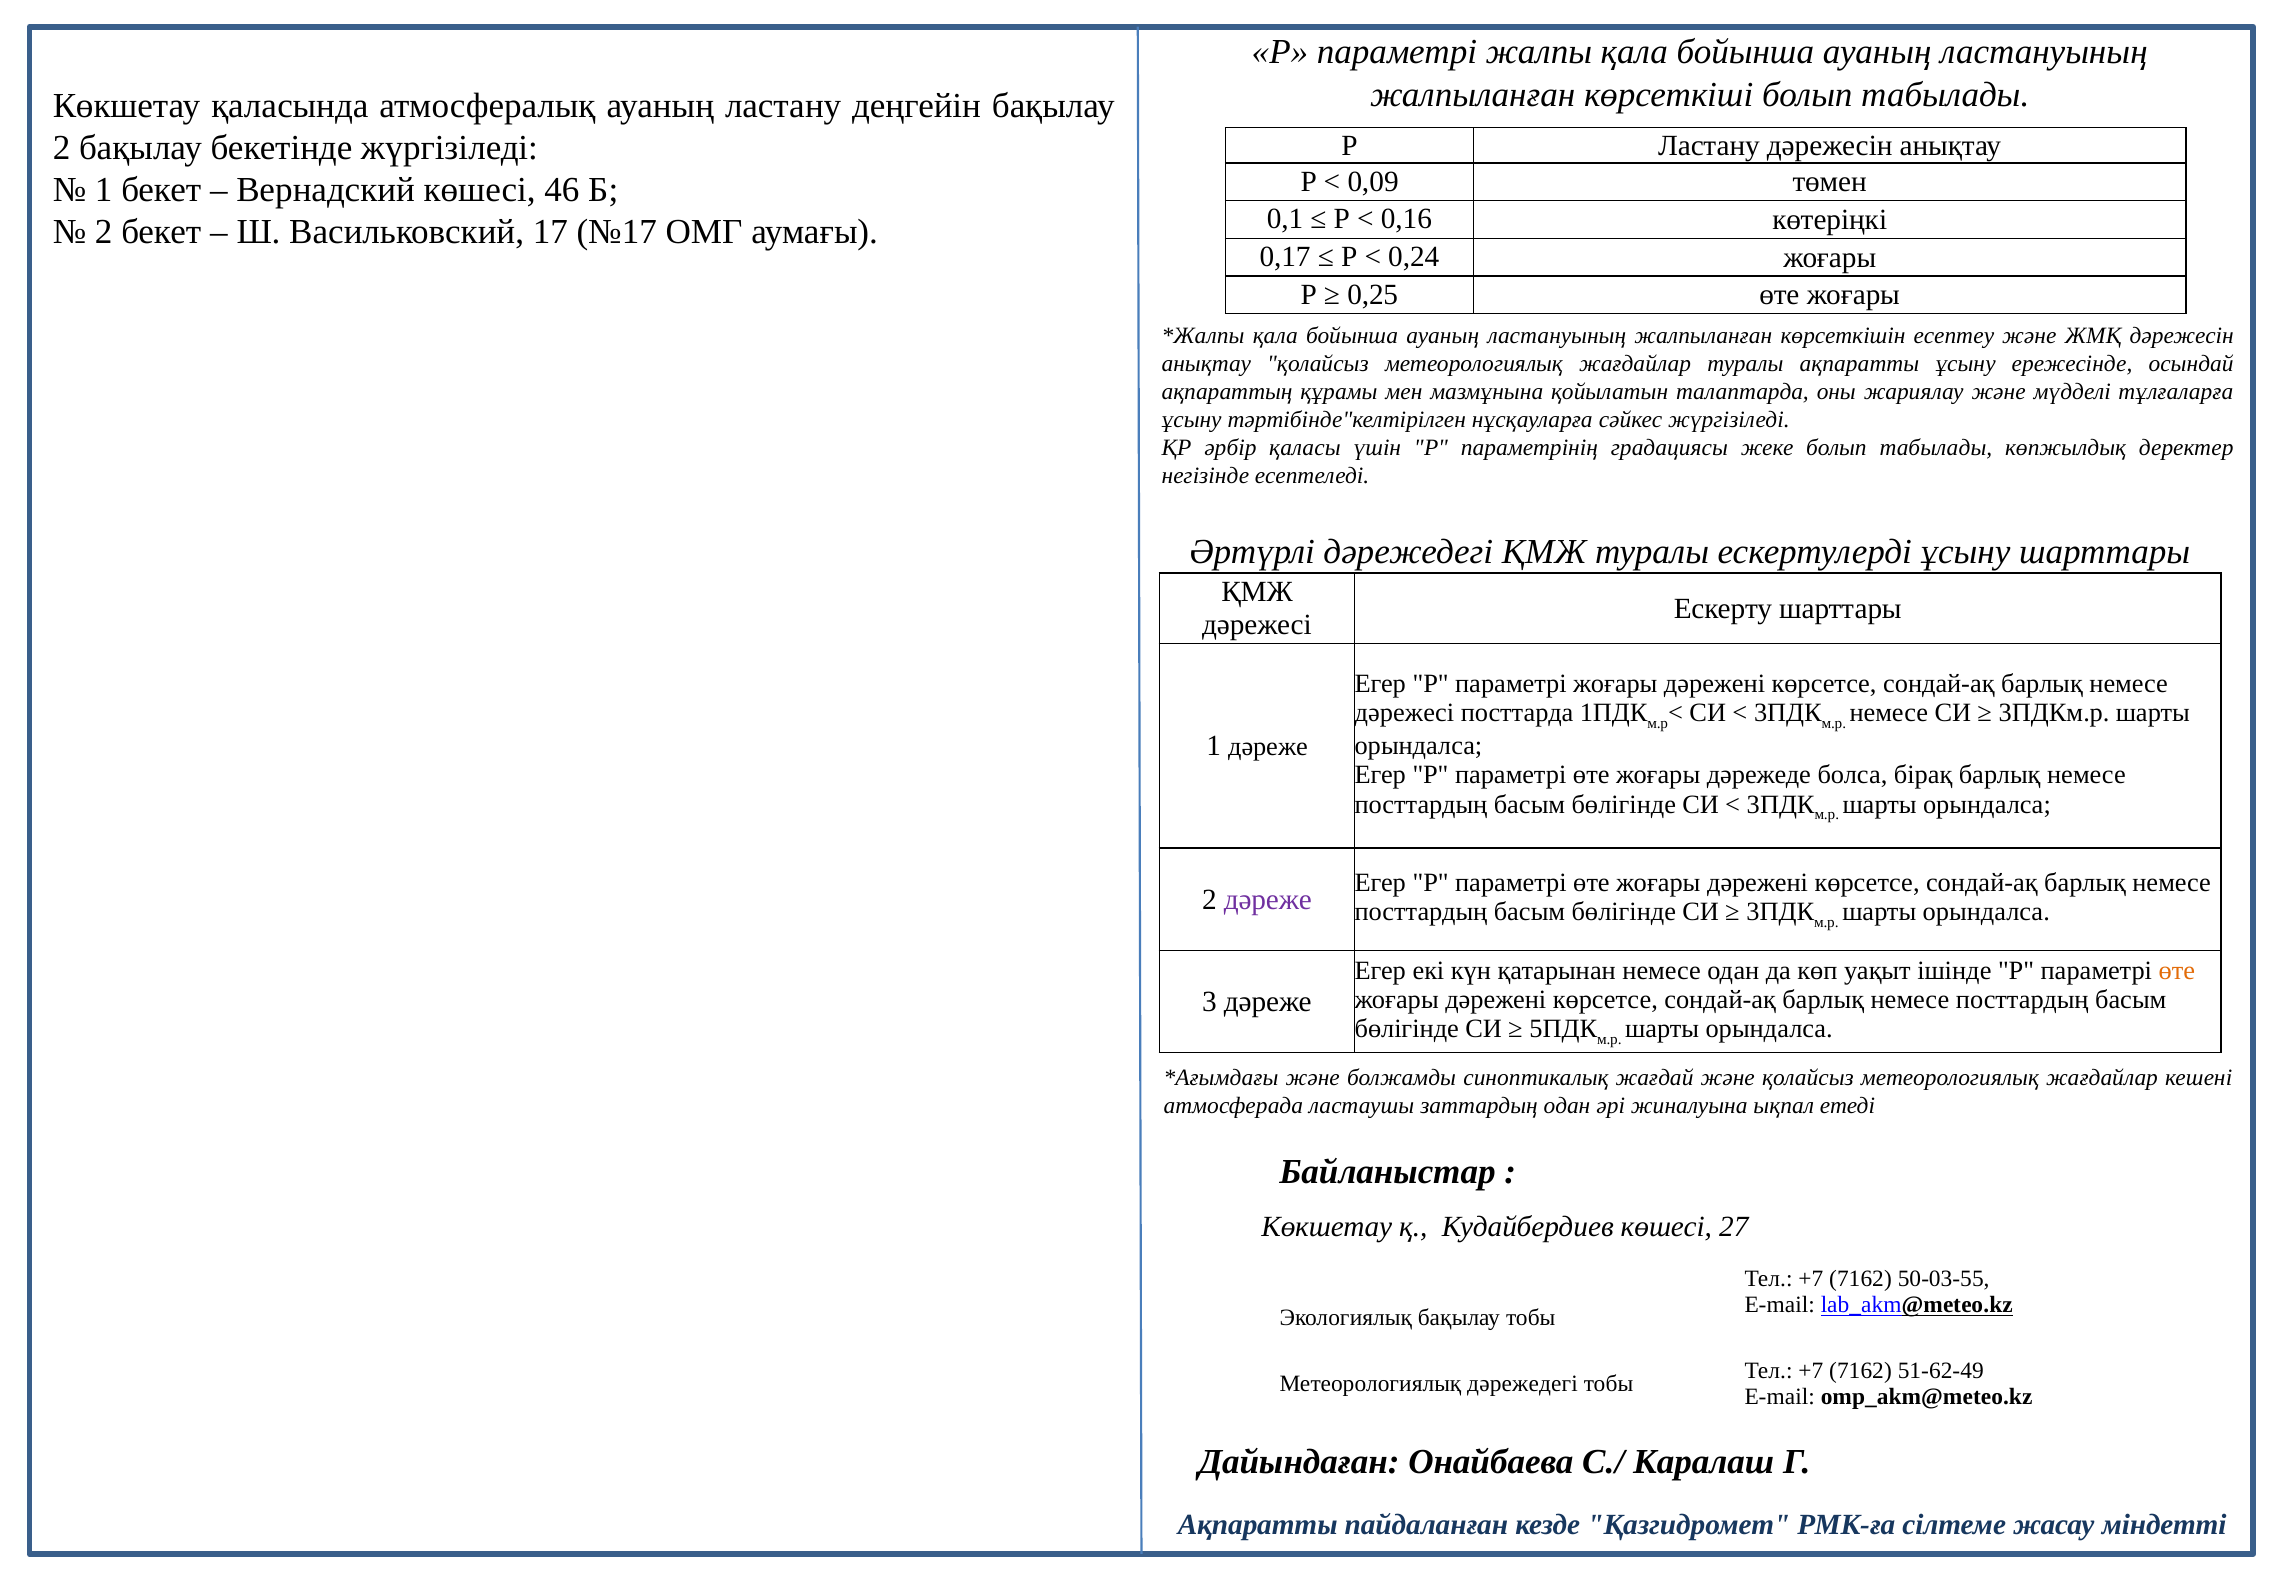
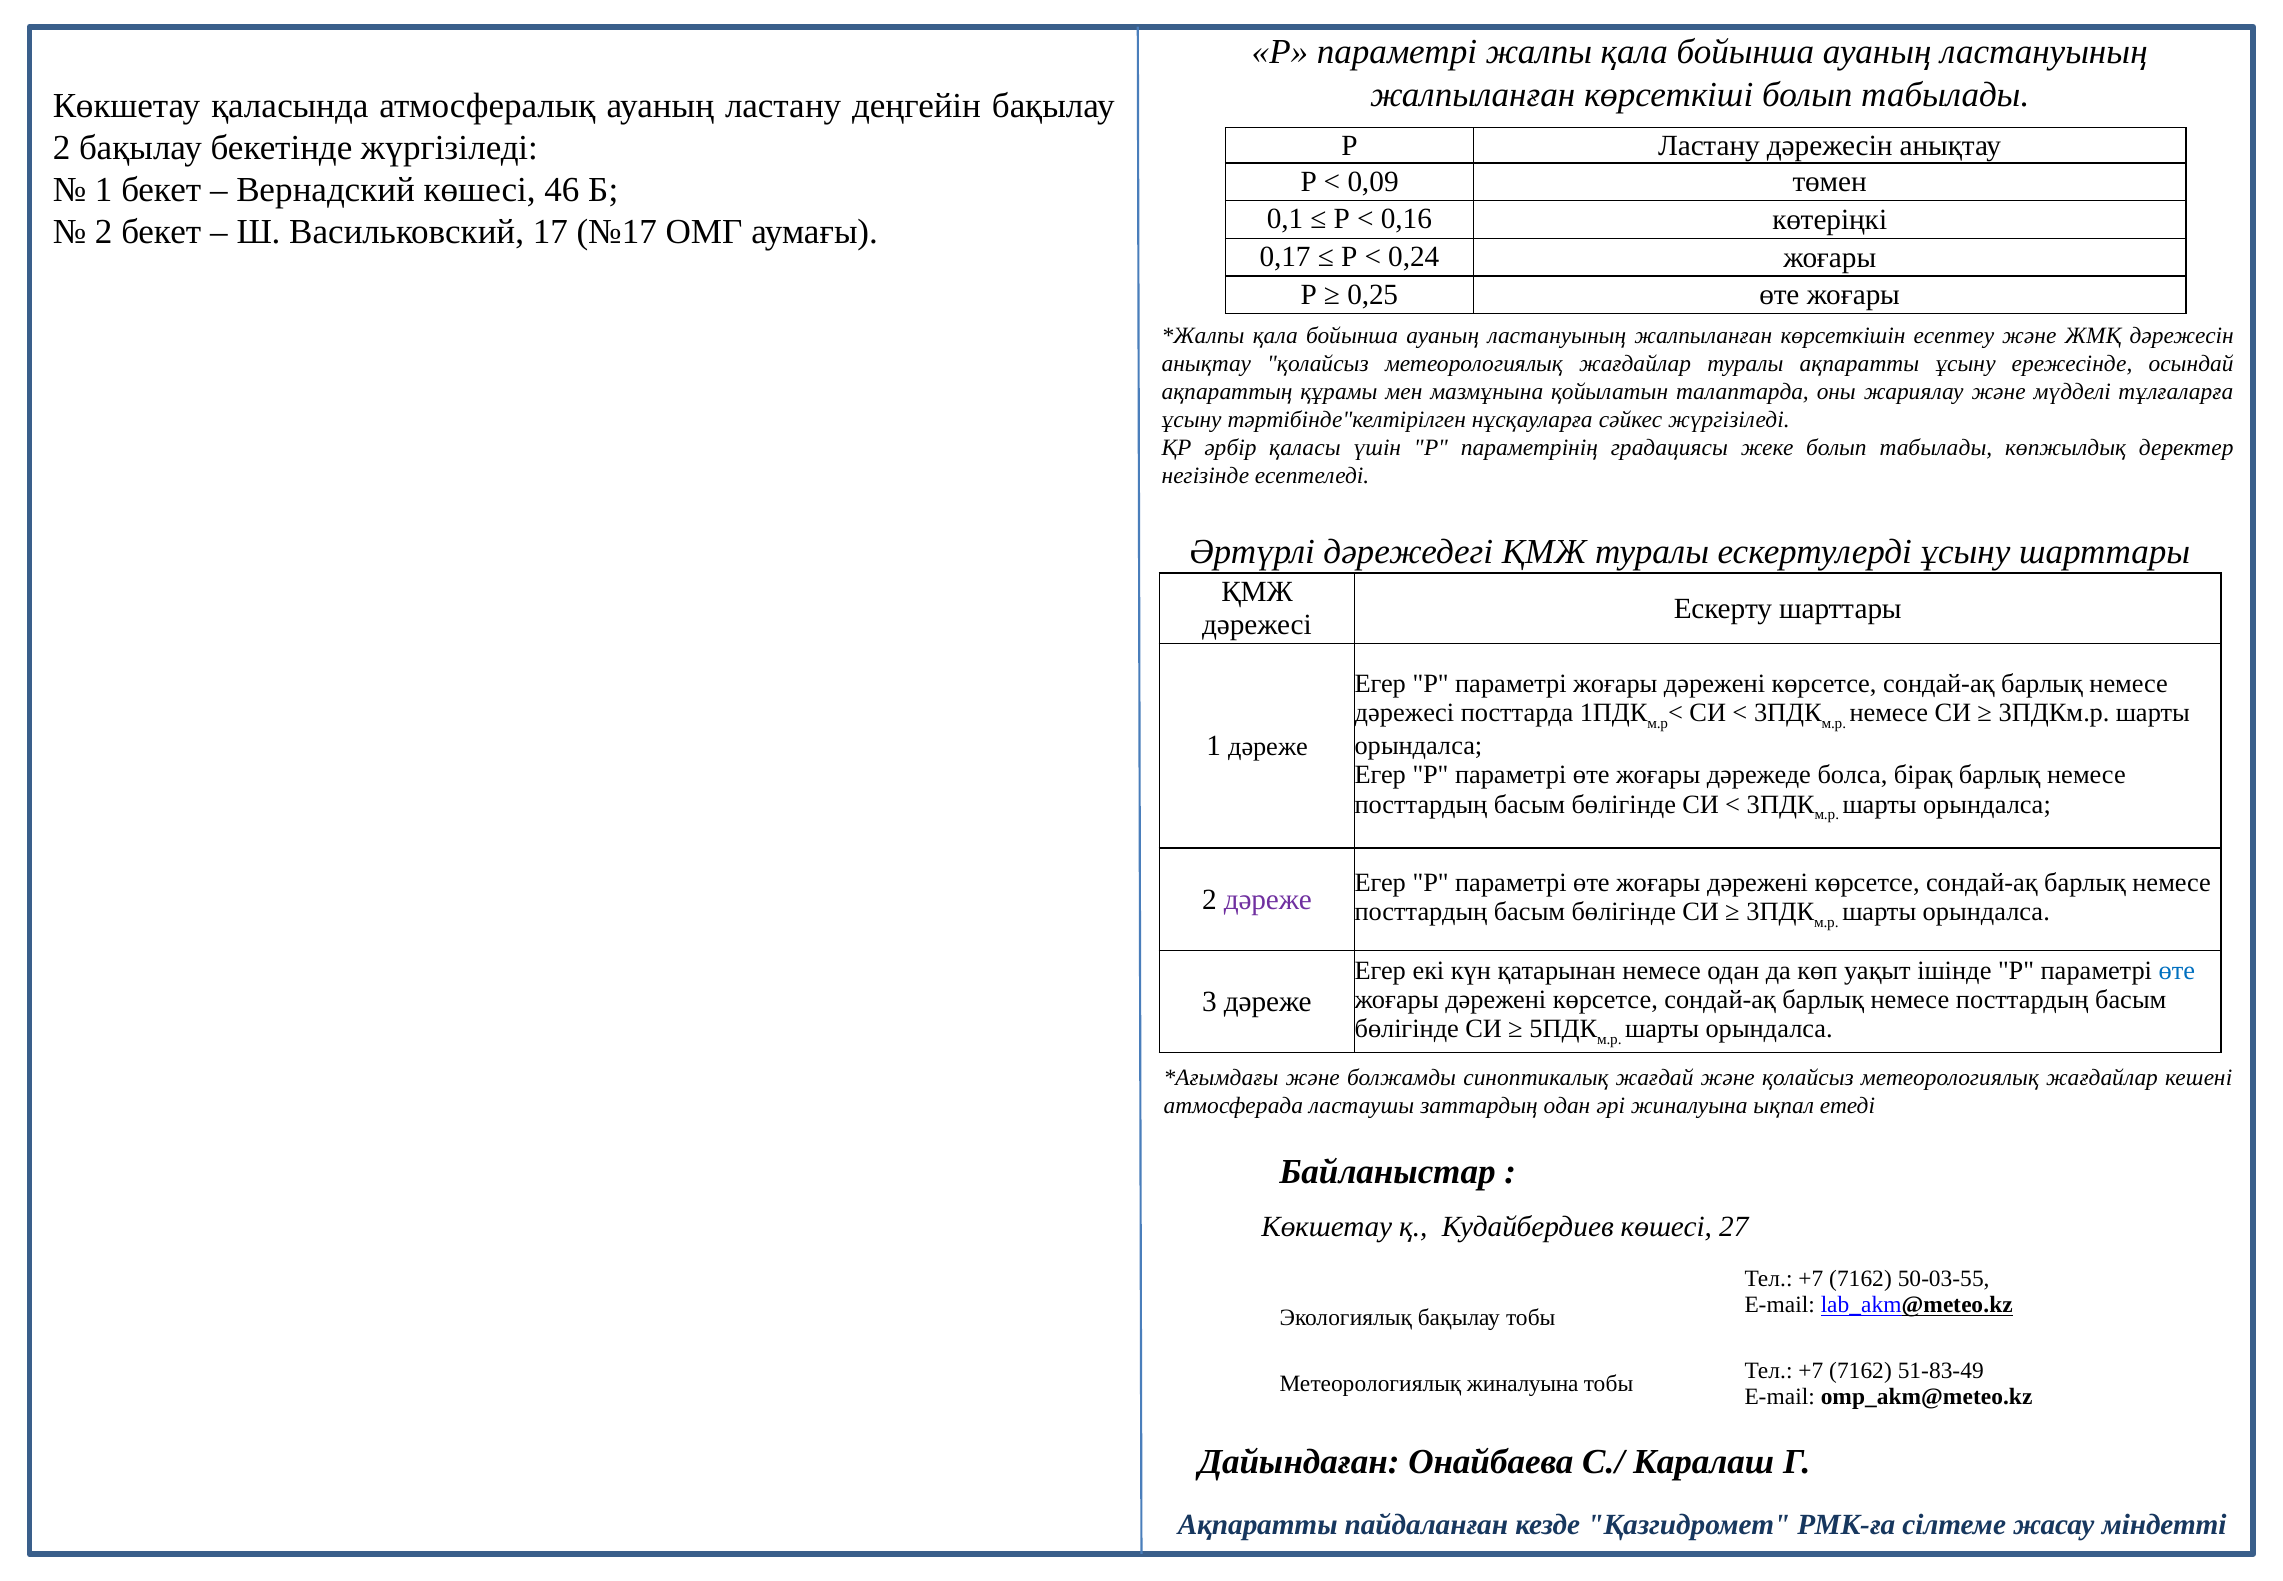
өте at (2177, 970) colour: orange -> blue
51-62-49: 51-62-49 -> 51-83-49
Метеорологиялық дәрежедегі: дәрежедегі -> жиналуына
